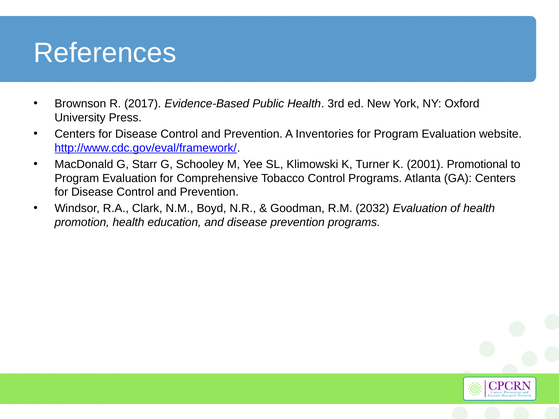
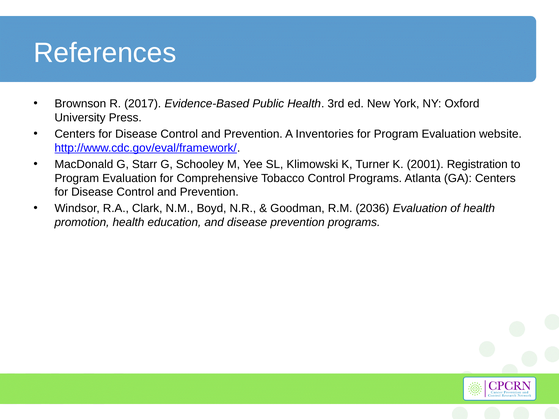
Promotional: Promotional -> Registration
2032: 2032 -> 2036
